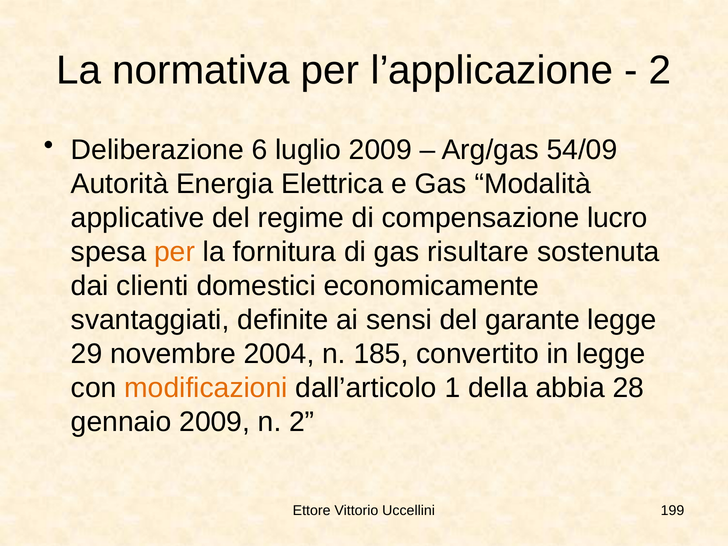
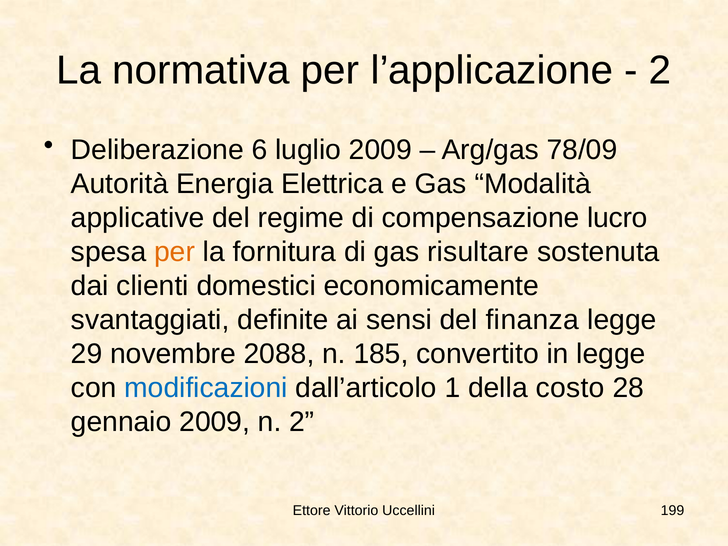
54/09: 54/09 -> 78/09
garante: garante -> finanza
2004: 2004 -> 2088
modificazioni colour: orange -> blue
abbia: abbia -> costo
